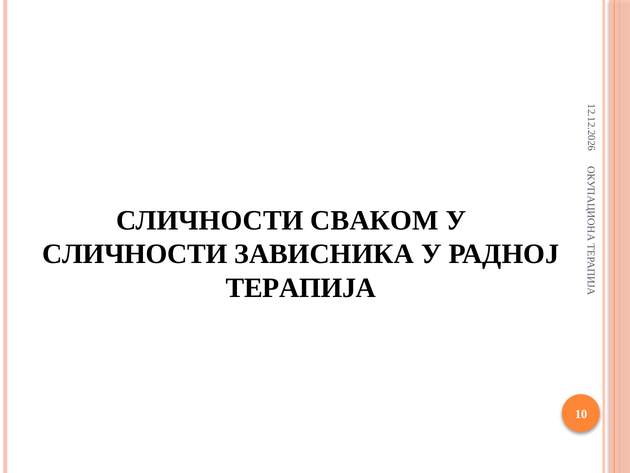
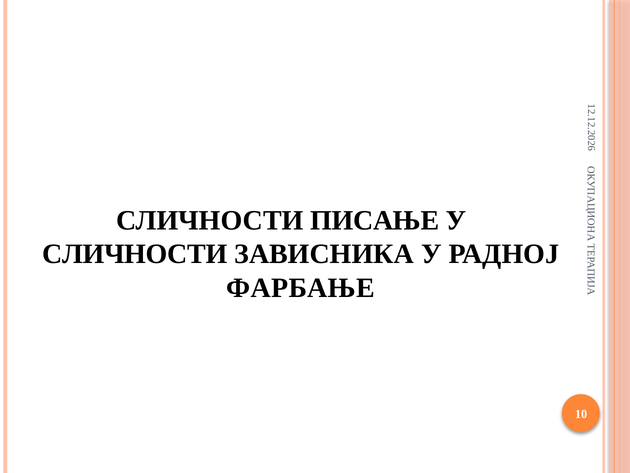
СВАКОМ: СВАКОМ -> ПИСАЊЕ
ТЕРАПИЈА: ТЕРАПИЈА -> ФАРБАЊЕ
